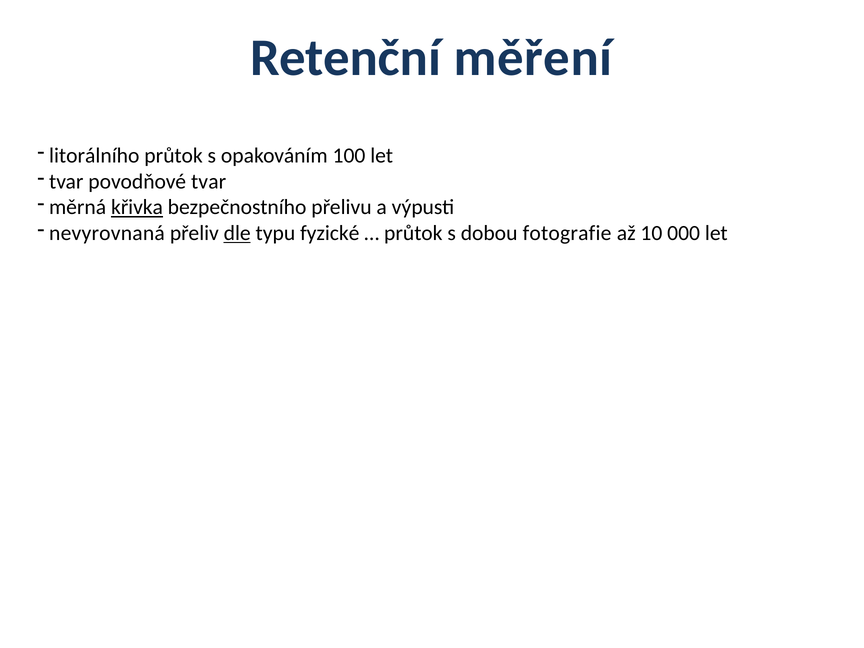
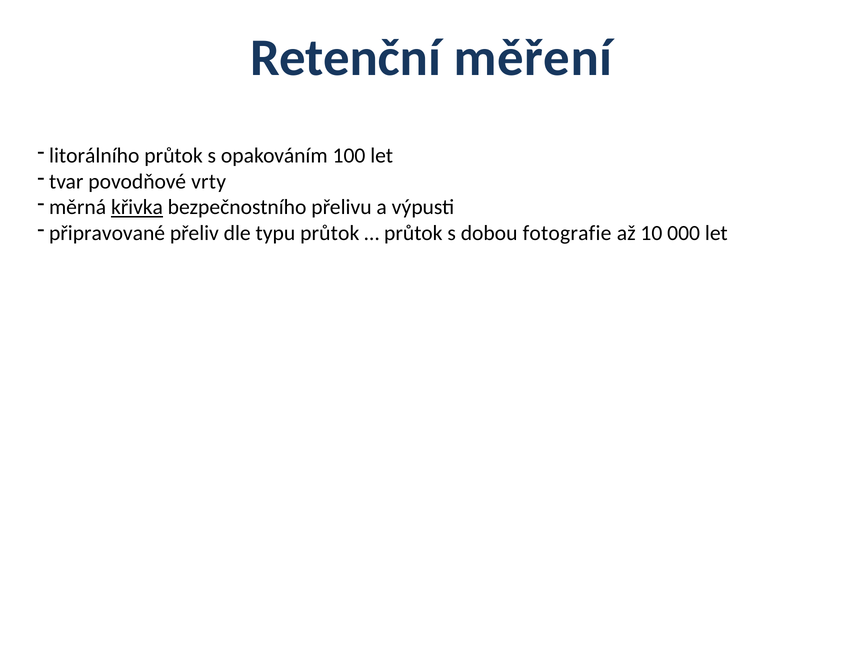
povodňové tvar: tvar -> vrty
nevyrovnaná: nevyrovnaná -> připravované
dle underline: present -> none
typu fyzické: fyzické -> průtok
